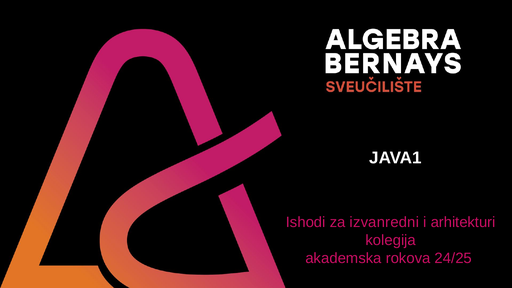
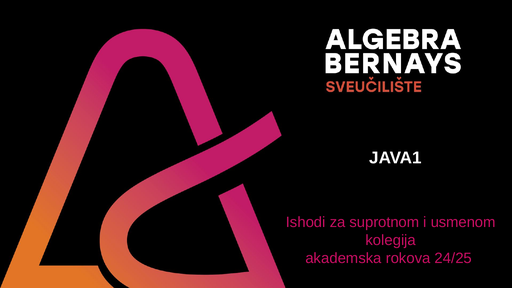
izvanredni: izvanredni -> suprotnom
arhitekturi: arhitekturi -> usmenom
